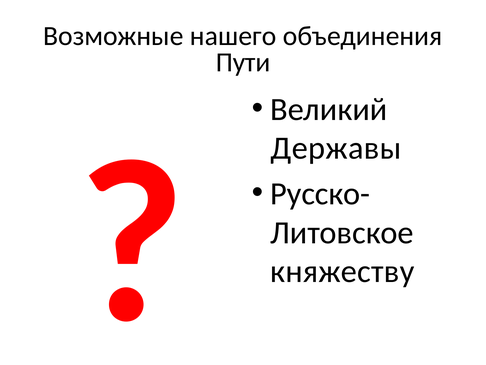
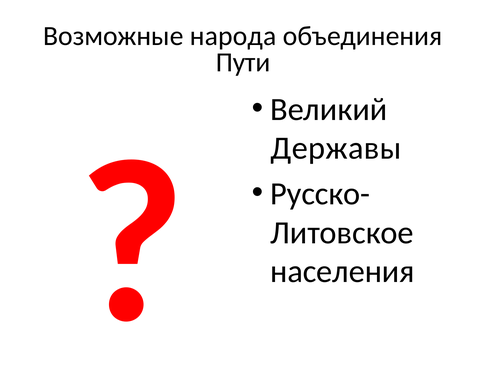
нашего: нашего -> народа
княжеству: княжеству -> населения
